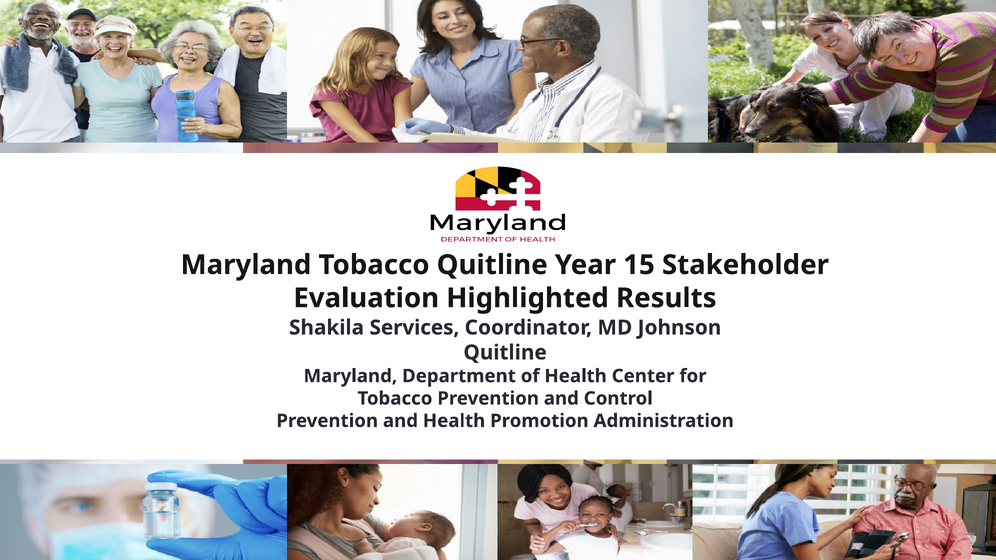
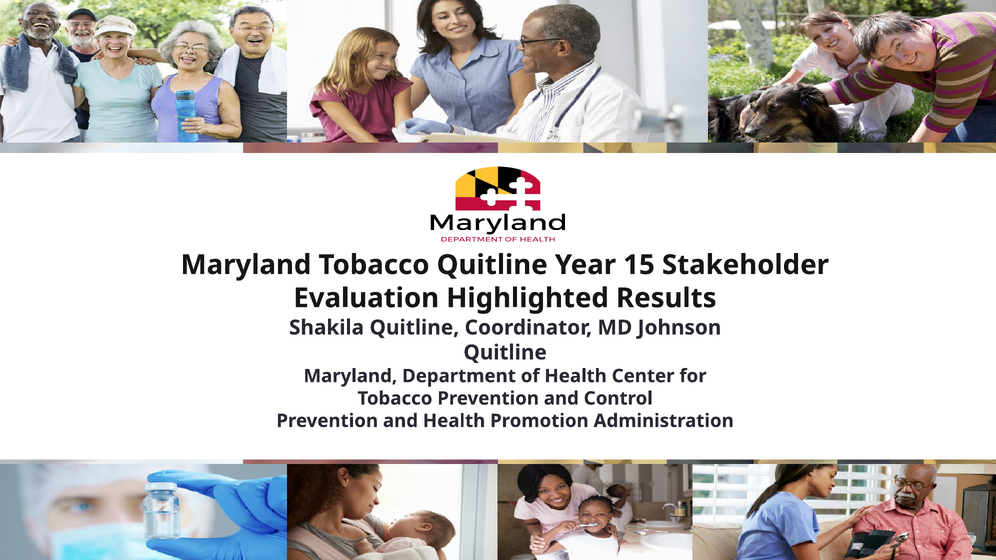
Shakila Services: Services -> Quitline
